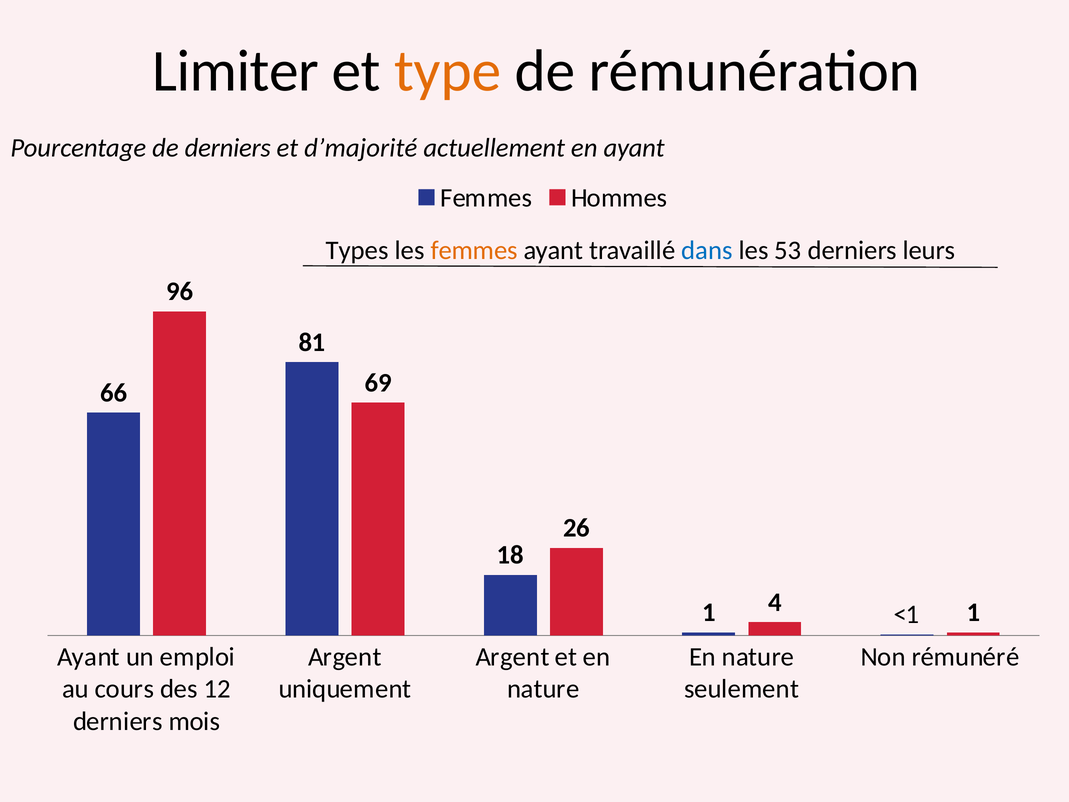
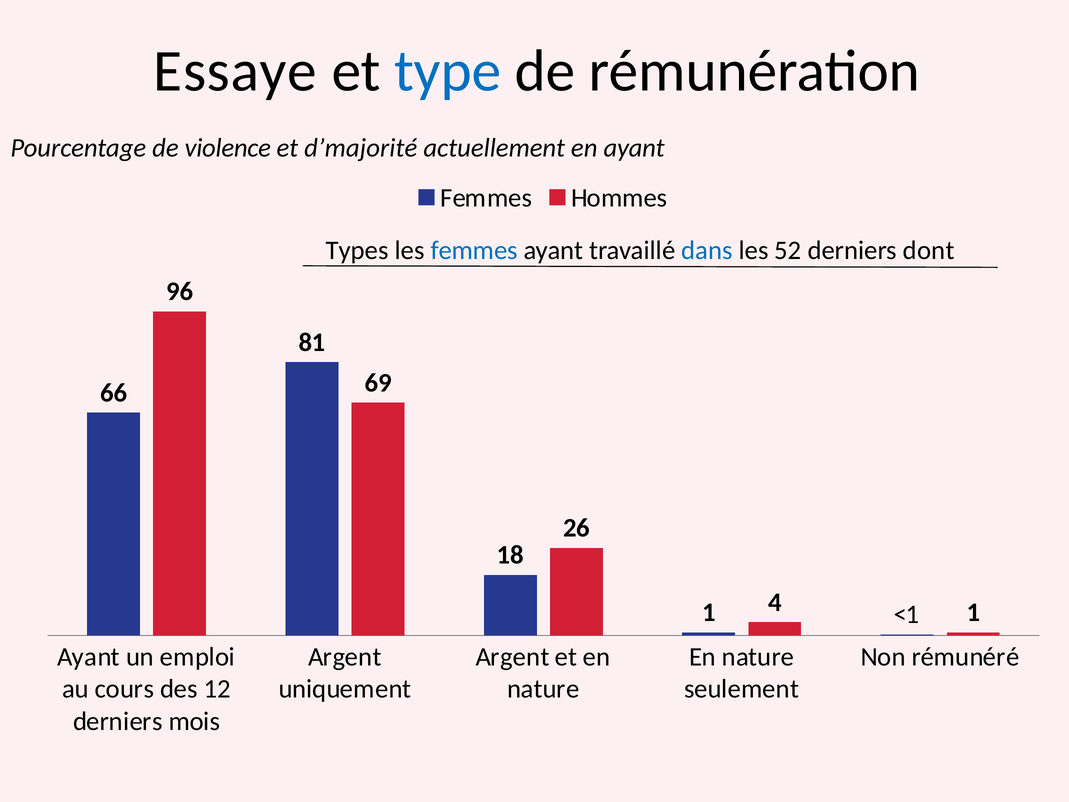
Limiter: Limiter -> Essaye
type colour: orange -> blue
de derniers: derniers -> violence
femmes at (474, 251) colour: orange -> blue
53: 53 -> 52
leurs: leurs -> dont
